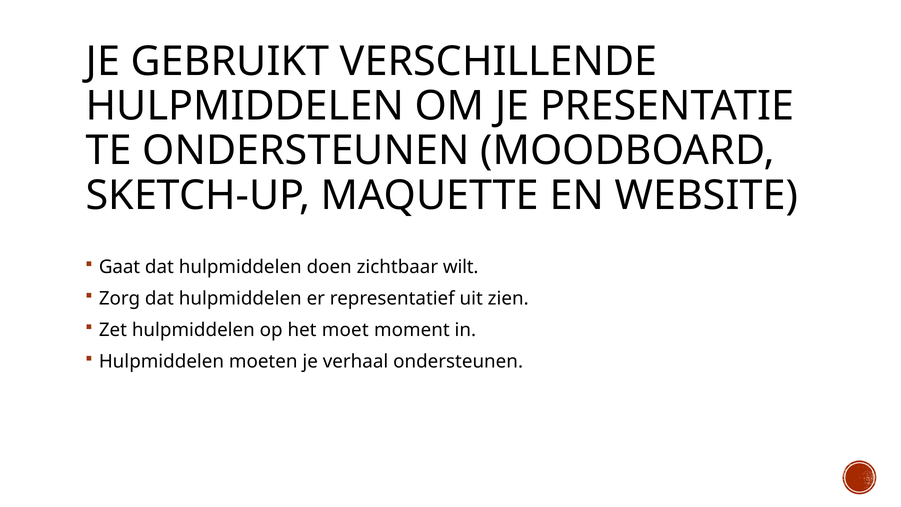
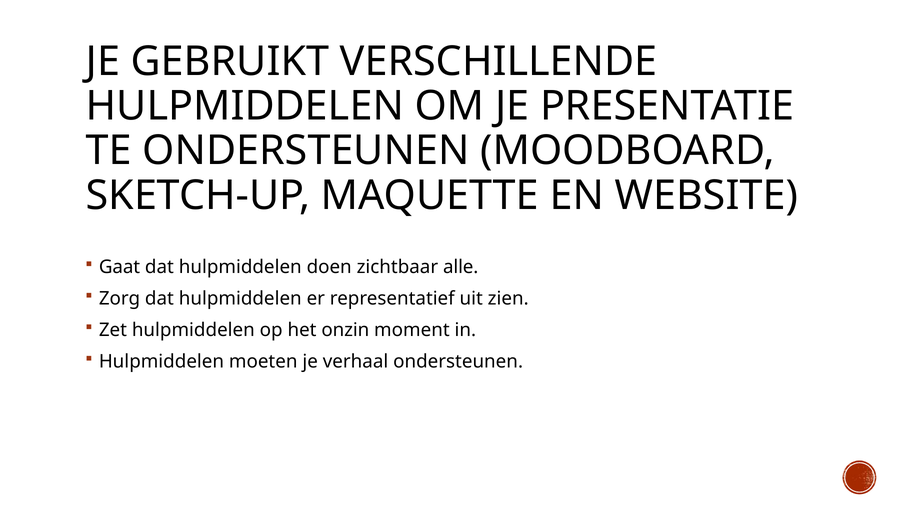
wilt: wilt -> alle
moet: moet -> onzin
